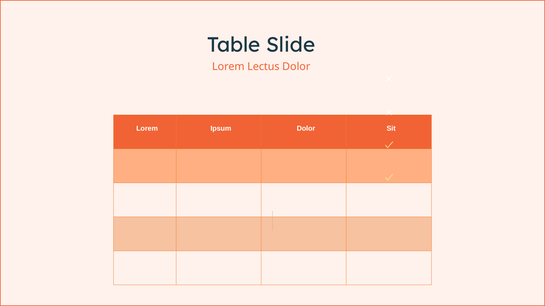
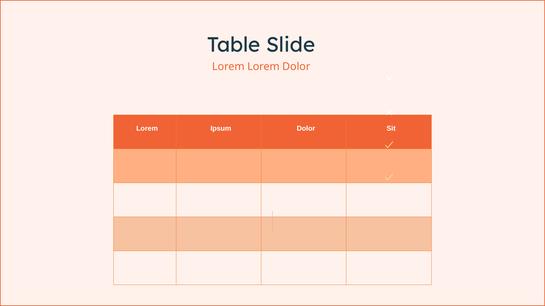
Lorem Lectus: Lectus -> Lorem
